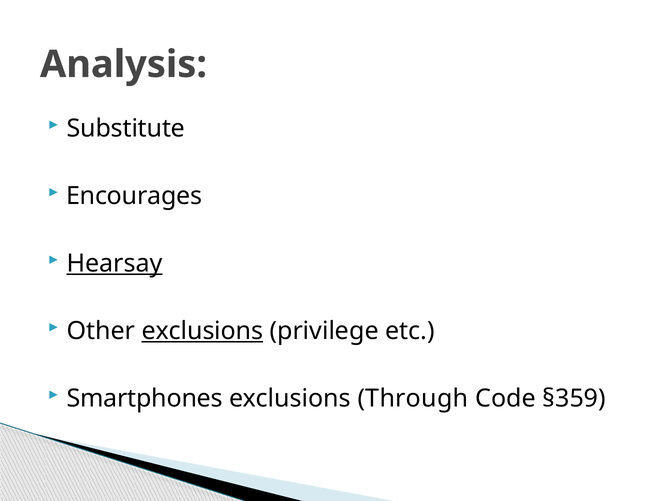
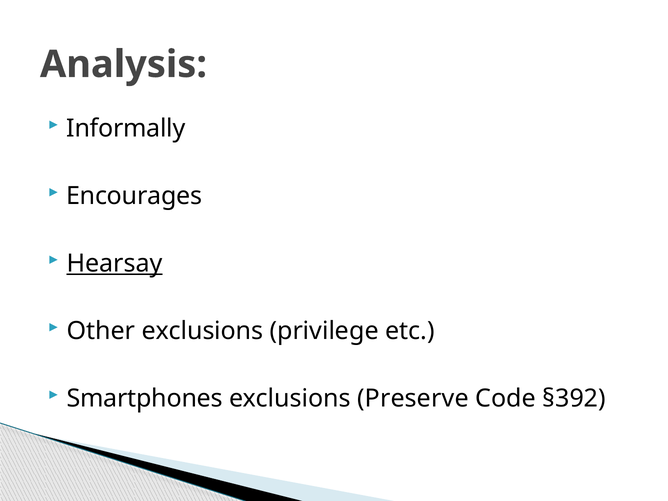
Substitute: Substitute -> Informally
exclusions at (203, 331) underline: present -> none
Through: Through -> Preserve
§359: §359 -> §392
